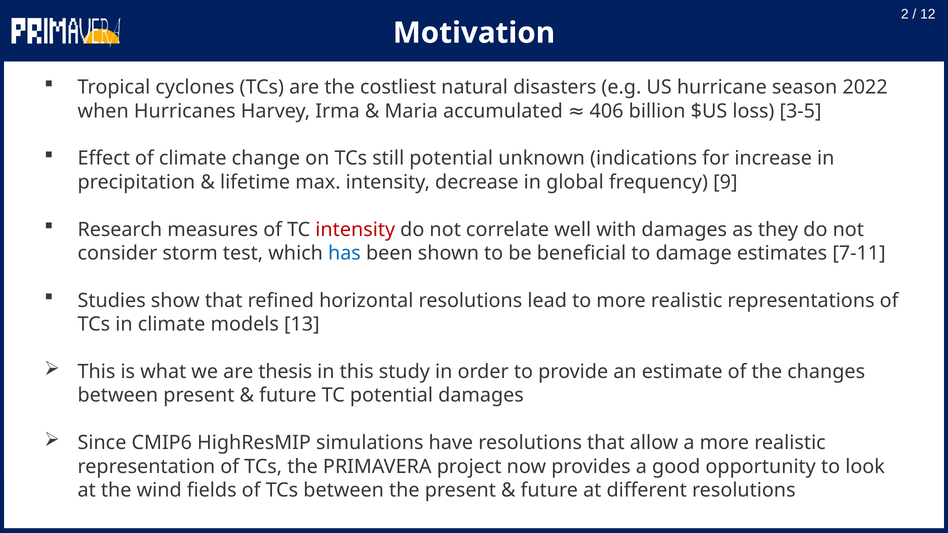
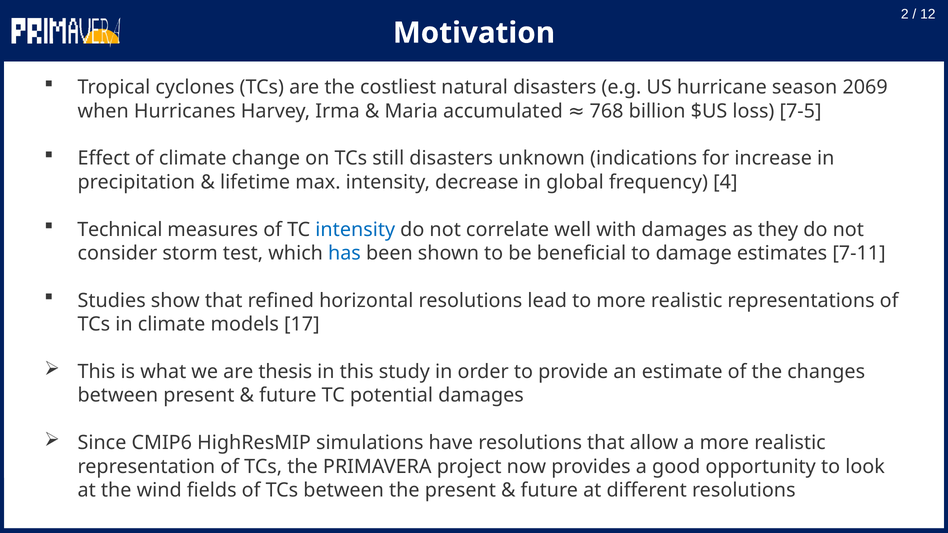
2022: 2022 -> 2069
406: 406 -> 768
3-5: 3-5 -> 7-5
still potential: potential -> disasters
9: 9 -> 4
Research: Research -> Technical
intensity at (355, 230) colour: red -> blue
13: 13 -> 17
